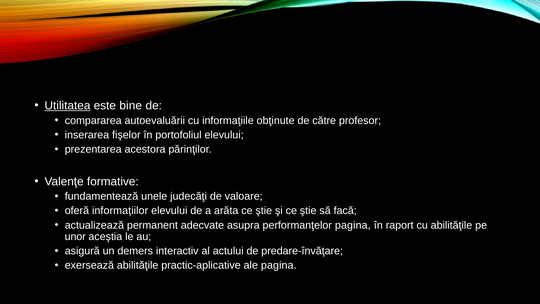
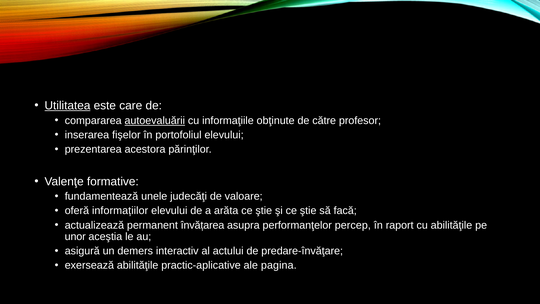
bine: bine -> care
autoevaluării underline: none -> present
adecvate: adecvate -> învățarea
performanţelor pagina: pagina -> percep
